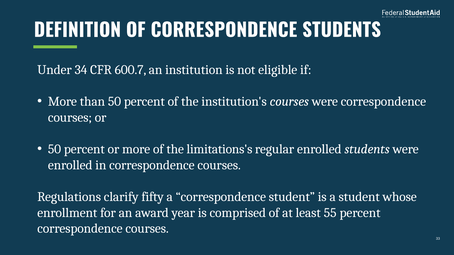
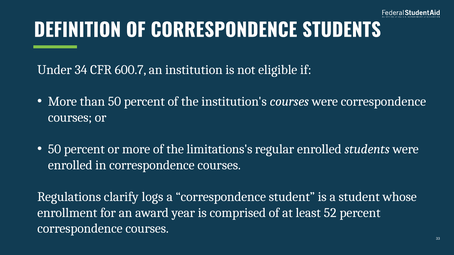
fifty: fifty -> logs
55: 55 -> 52
